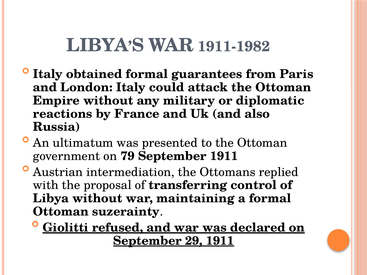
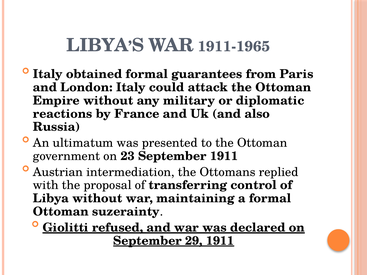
1911-1982: 1911-1982 -> 1911-1965
79: 79 -> 23
